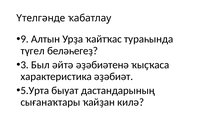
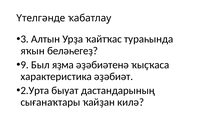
9: 9 -> 3
түгел: түгел -> яҡын
3: 3 -> 9
әйтә: әйтә -> яҙма
5.Урта: 5.Урта -> 2.Урта
